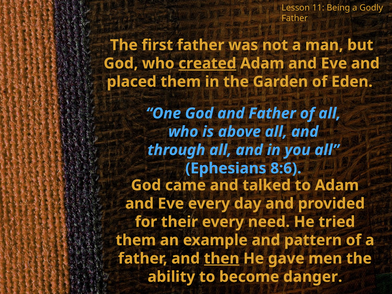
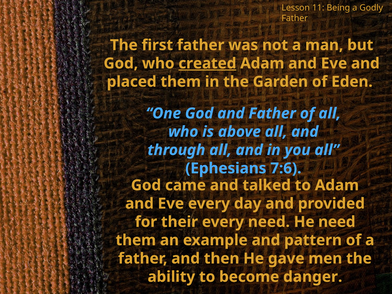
8:6: 8:6 -> 7:6
He tried: tried -> need
then underline: present -> none
